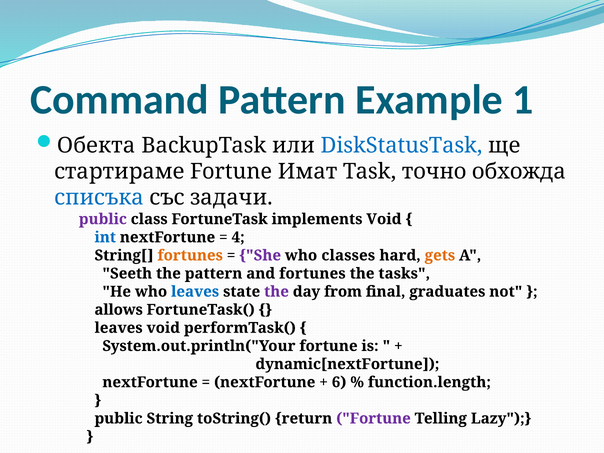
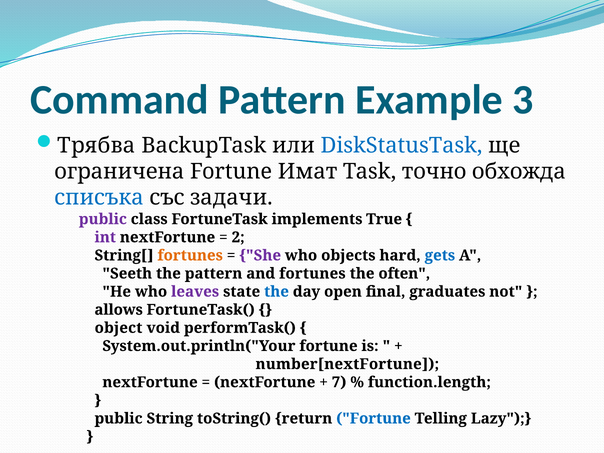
1: 1 -> 3
Обекта: Обекта -> Трябва
стартираме: стартираме -> ограничена
implements Void: Void -> True
int colour: blue -> purple
4: 4 -> 2
classes: classes -> objects
gets colour: orange -> blue
tasks: tasks -> often
leaves at (195, 292) colour: blue -> purple
the at (277, 292) colour: purple -> blue
from: from -> open
leaves at (119, 328): leaves -> object
dynamic[nextFortune: dynamic[nextFortune -> number[nextFortune
6: 6 -> 7
Fortune at (373, 418) colour: purple -> blue
